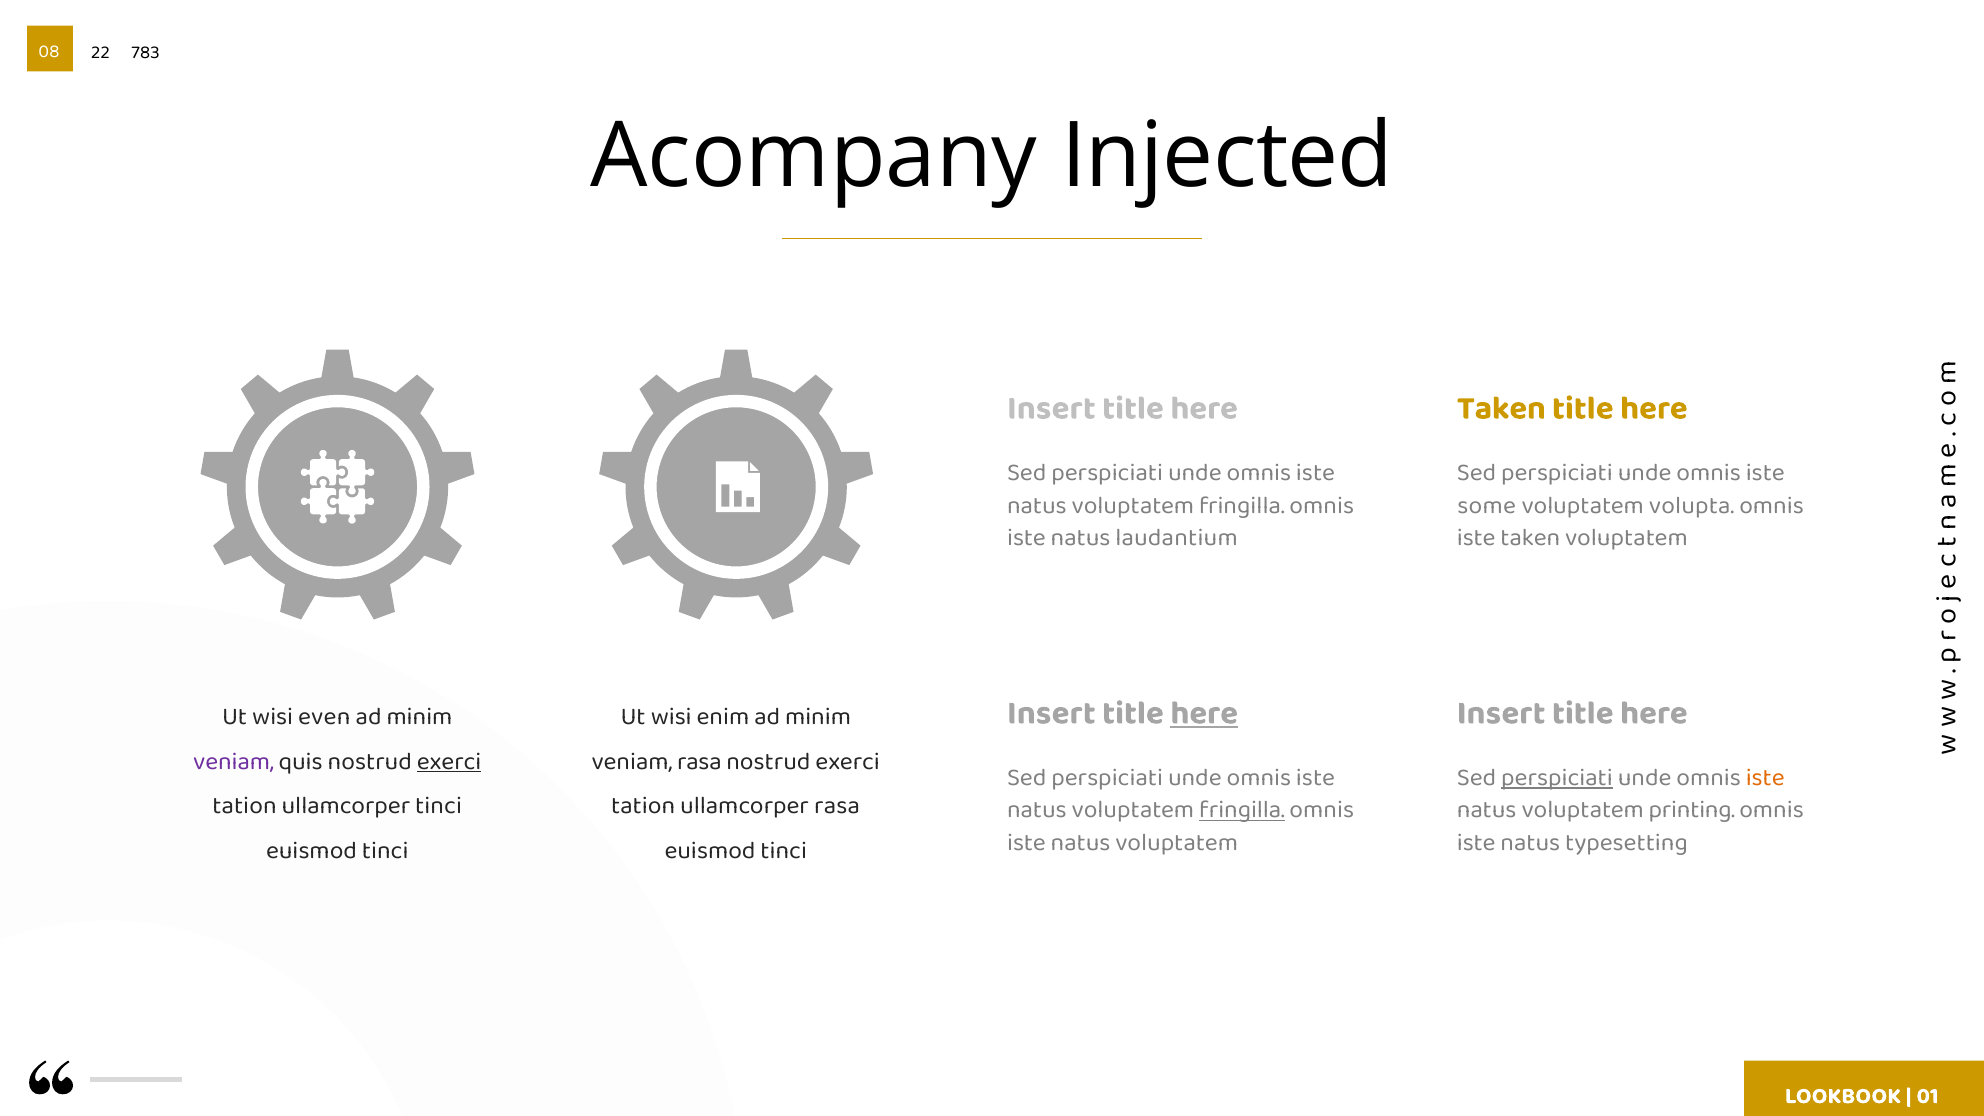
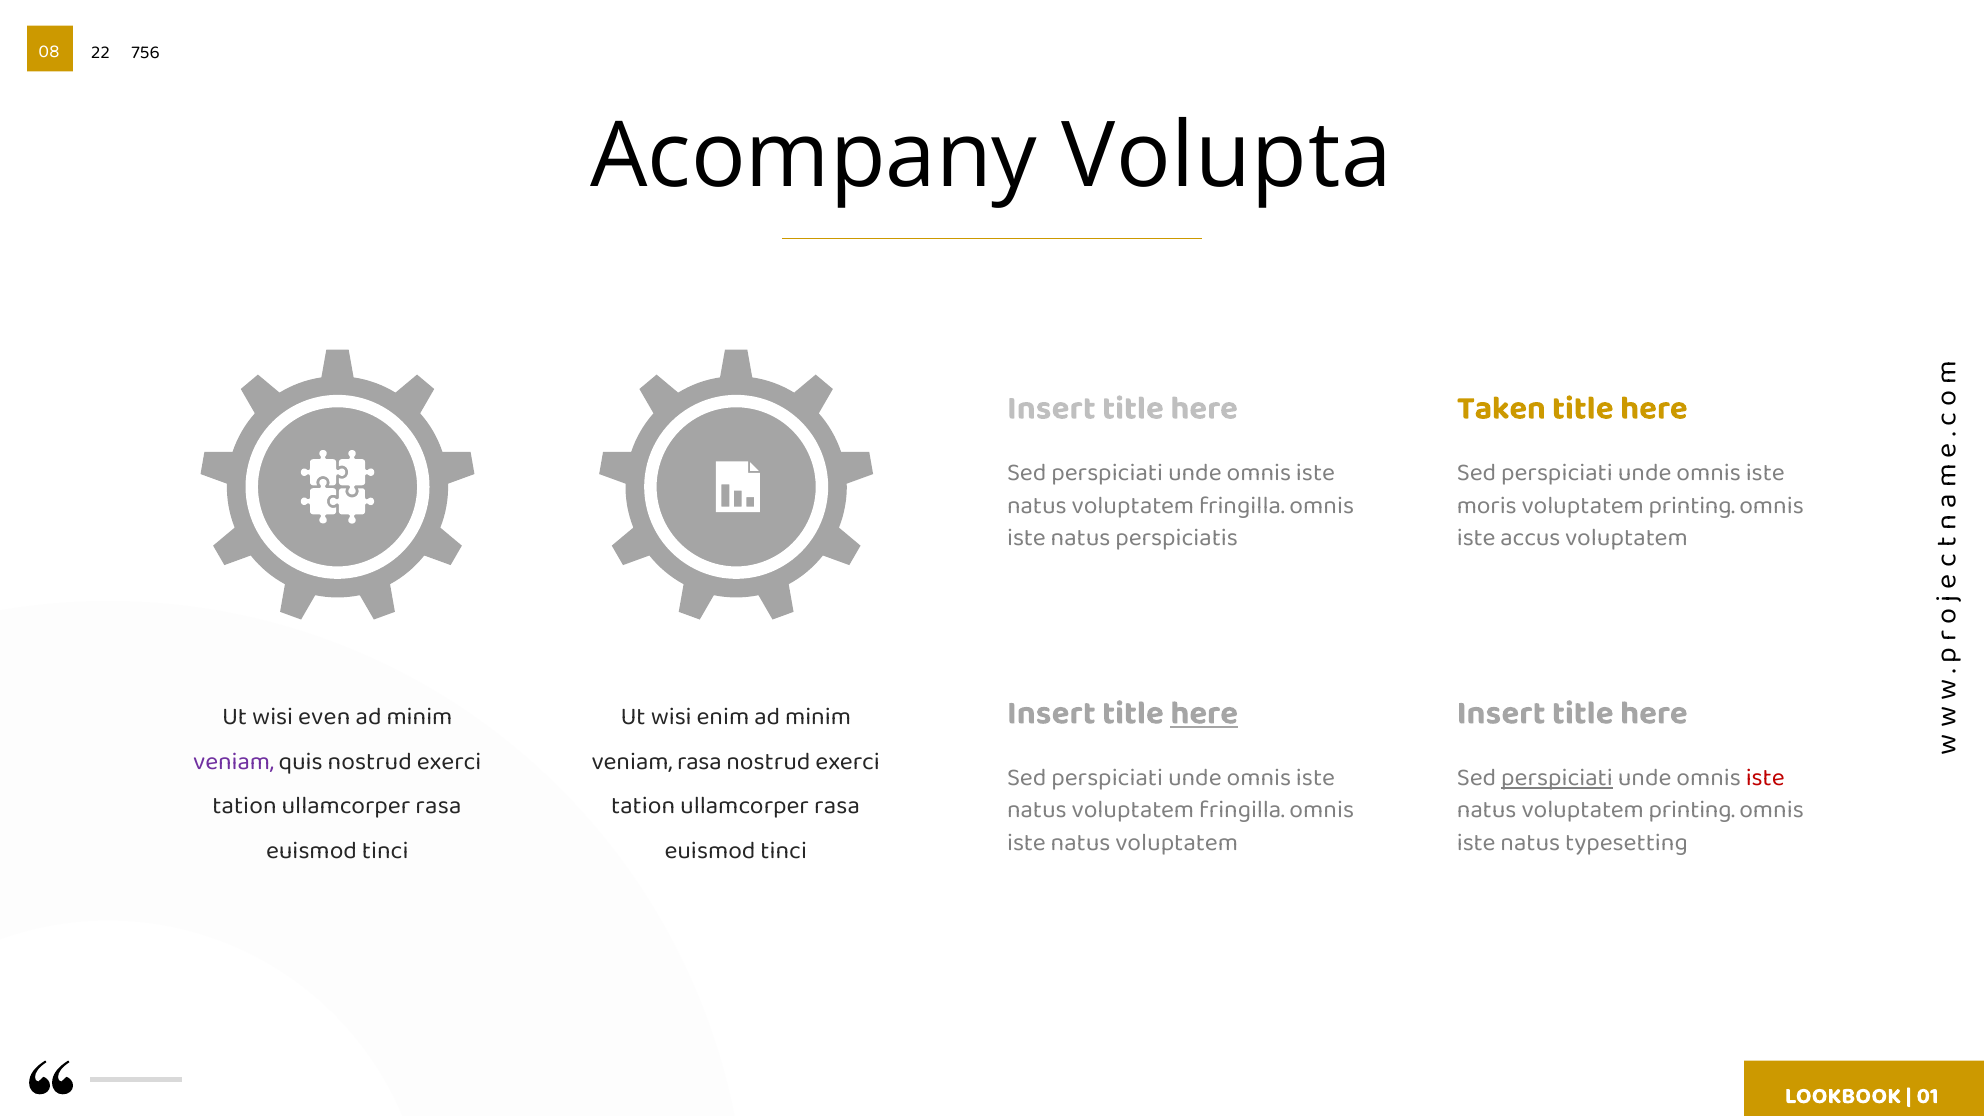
783: 783 -> 756
Injected: Injected -> Volupta
some: some -> moris
volupta at (1692, 505): volupta -> printing
laudantium: laudantium -> perspiciatis
iste taken: taken -> accus
exerci at (449, 761) underline: present -> none
iste at (1765, 777) colour: orange -> red
tinci at (439, 806): tinci -> rasa
fringilla at (1242, 810) underline: present -> none
